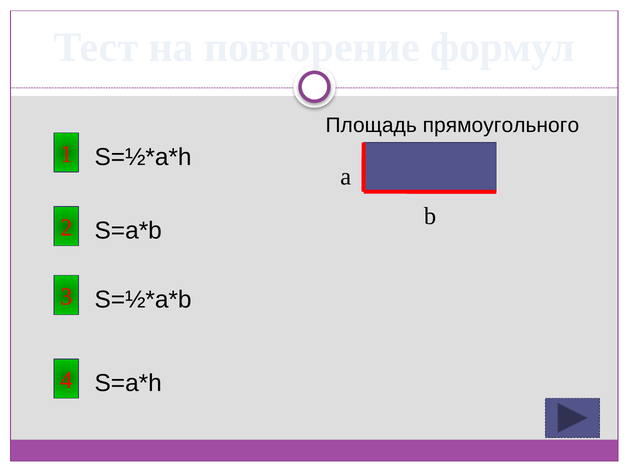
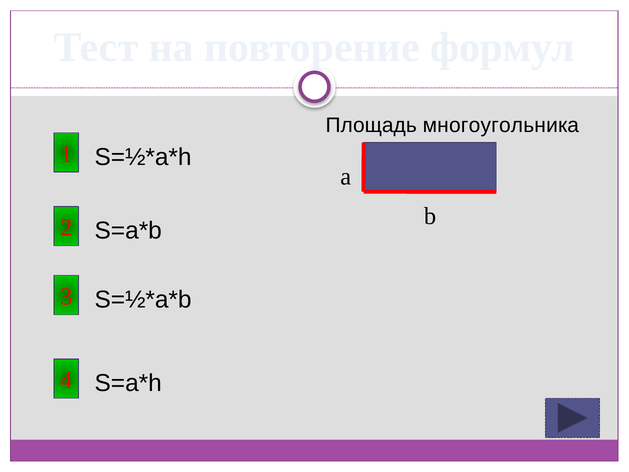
прямоугольного: прямоугольного -> многоугольника
